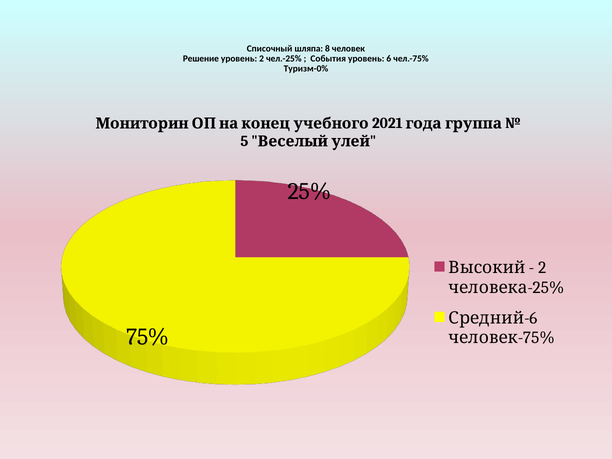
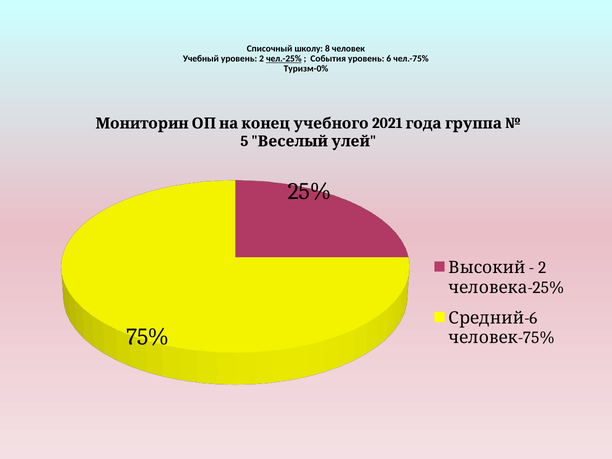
шляпа: шляпа -> школу
Решение: Решение -> Учебный
чел.-25% underline: none -> present
